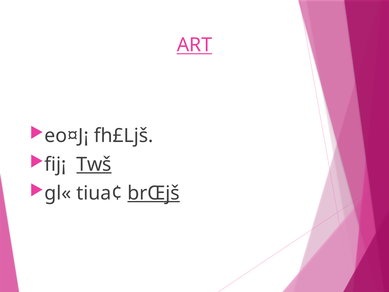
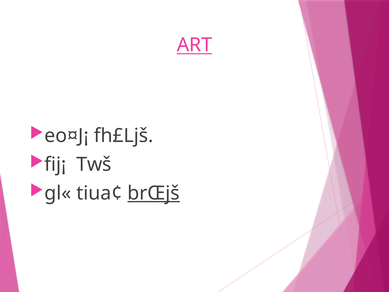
Twš underline: present -> none
